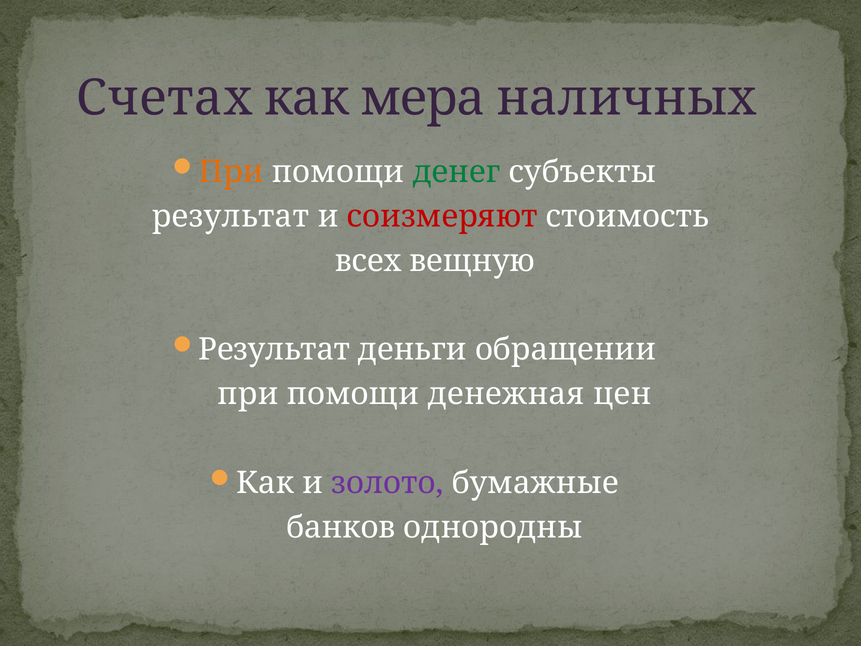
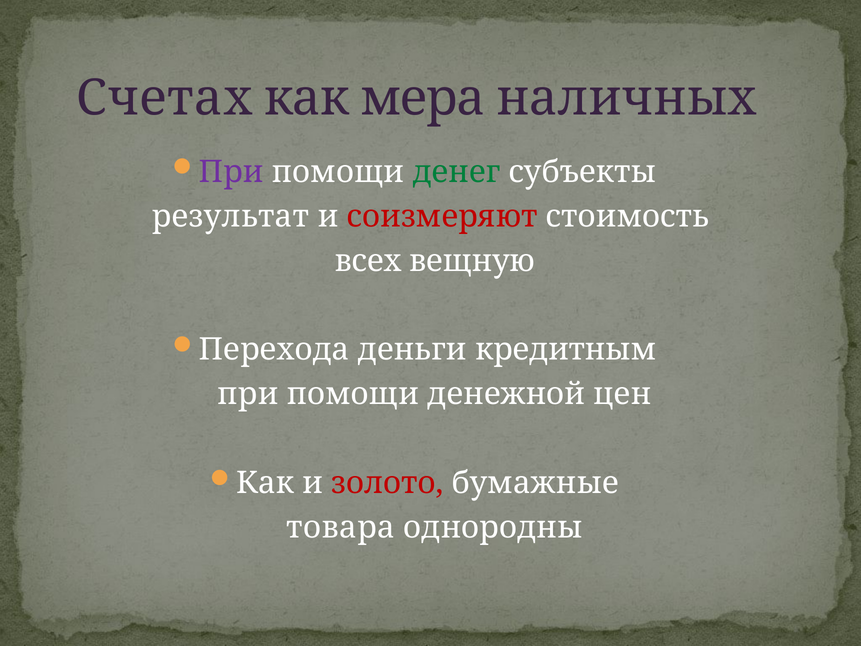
При at (231, 172) colour: orange -> purple
Результат at (274, 350): Результат -> Перехода
обращении: обращении -> кредитным
денежная: денежная -> денежной
золото colour: purple -> red
банков: банков -> товара
